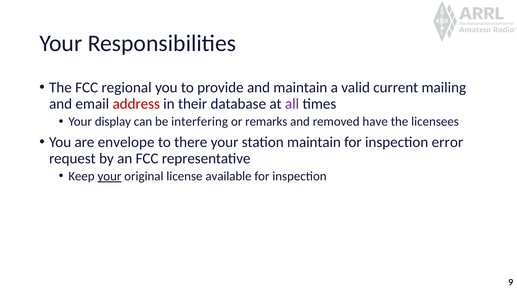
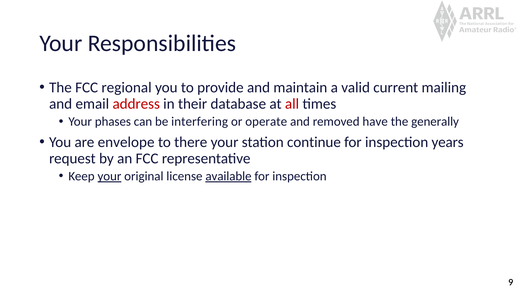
all colour: purple -> red
display: display -> phases
remarks: remarks -> operate
licensees: licensees -> generally
station maintain: maintain -> continue
error: error -> years
available underline: none -> present
